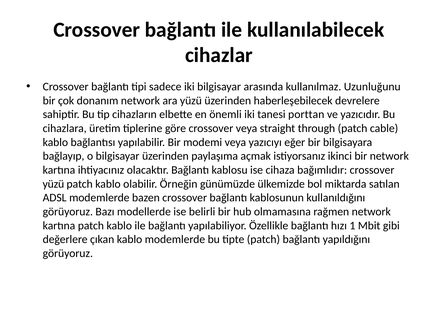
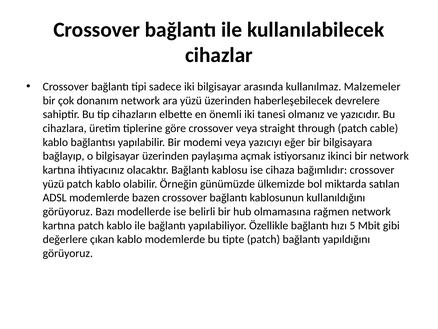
Uzunluğunu: Uzunluğunu -> Malzemeler
porttan: porttan -> olmanız
1: 1 -> 5
